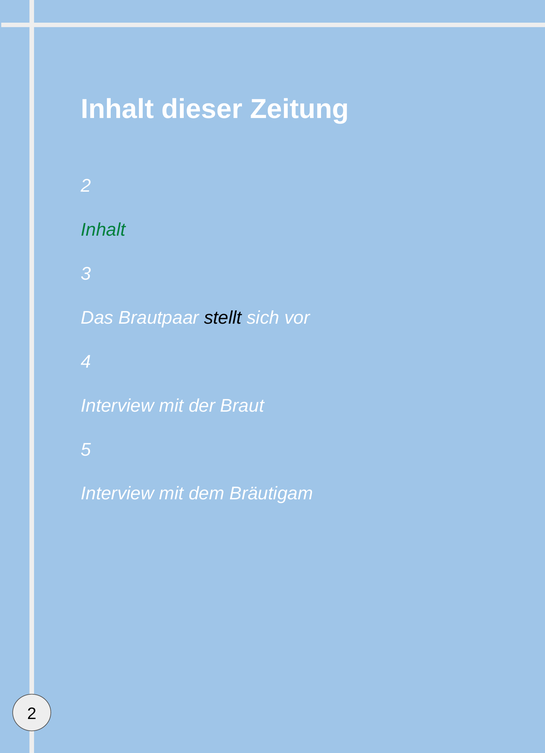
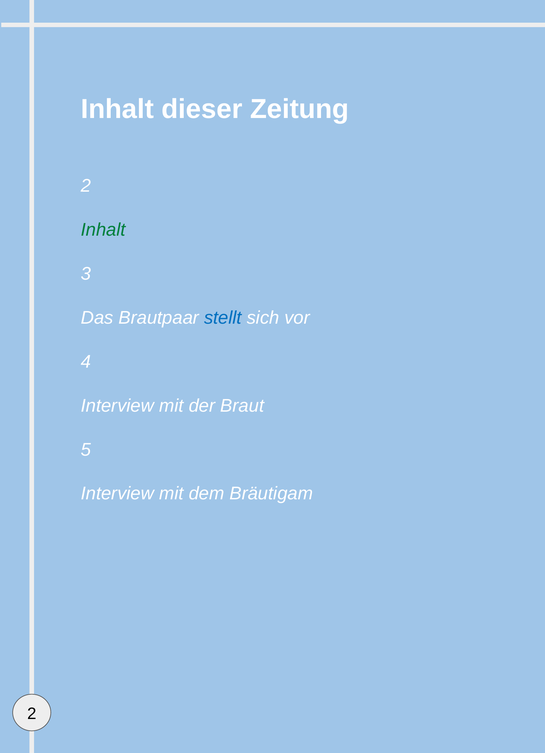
stellt colour: black -> blue
